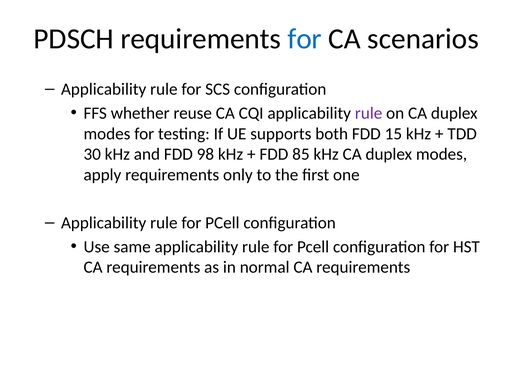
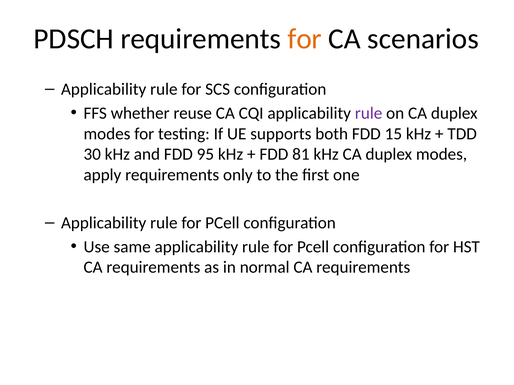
for at (305, 39) colour: blue -> orange
98: 98 -> 95
85: 85 -> 81
